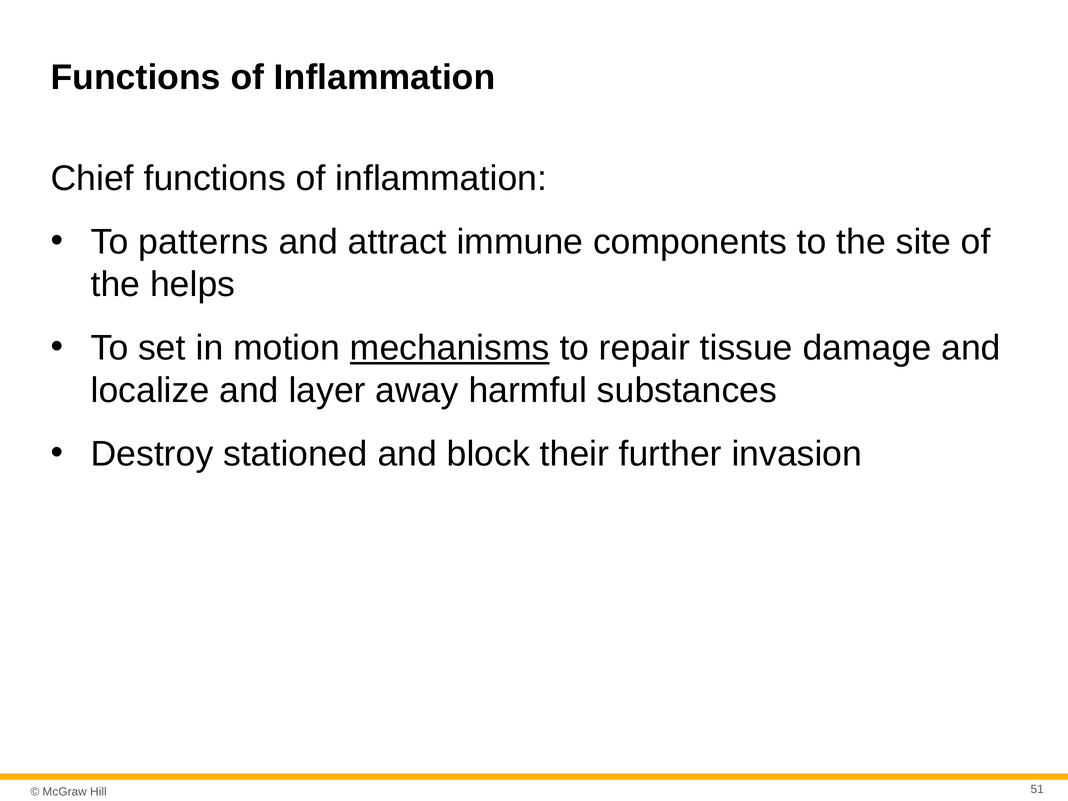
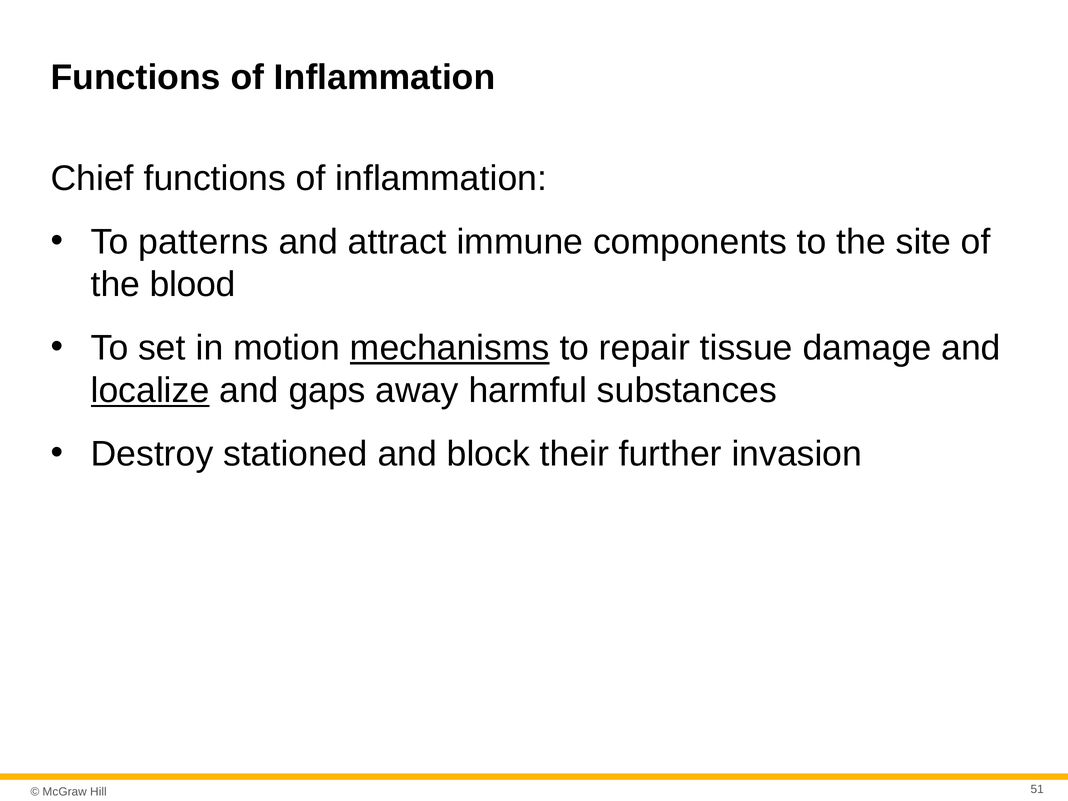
helps: helps -> blood
localize underline: none -> present
layer: layer -> gaps
